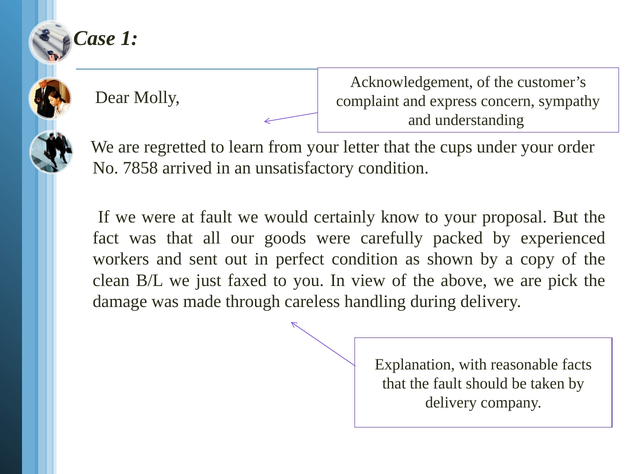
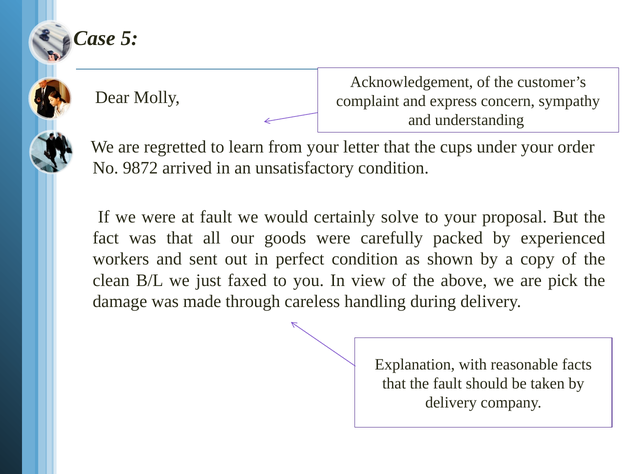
1: 1 -> 5
7858: 7858 -> 9872
know: know -> solve
